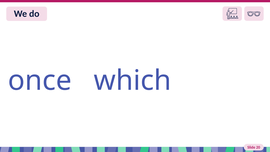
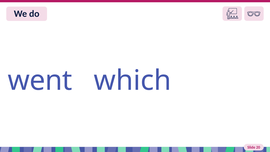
once: once -> went
